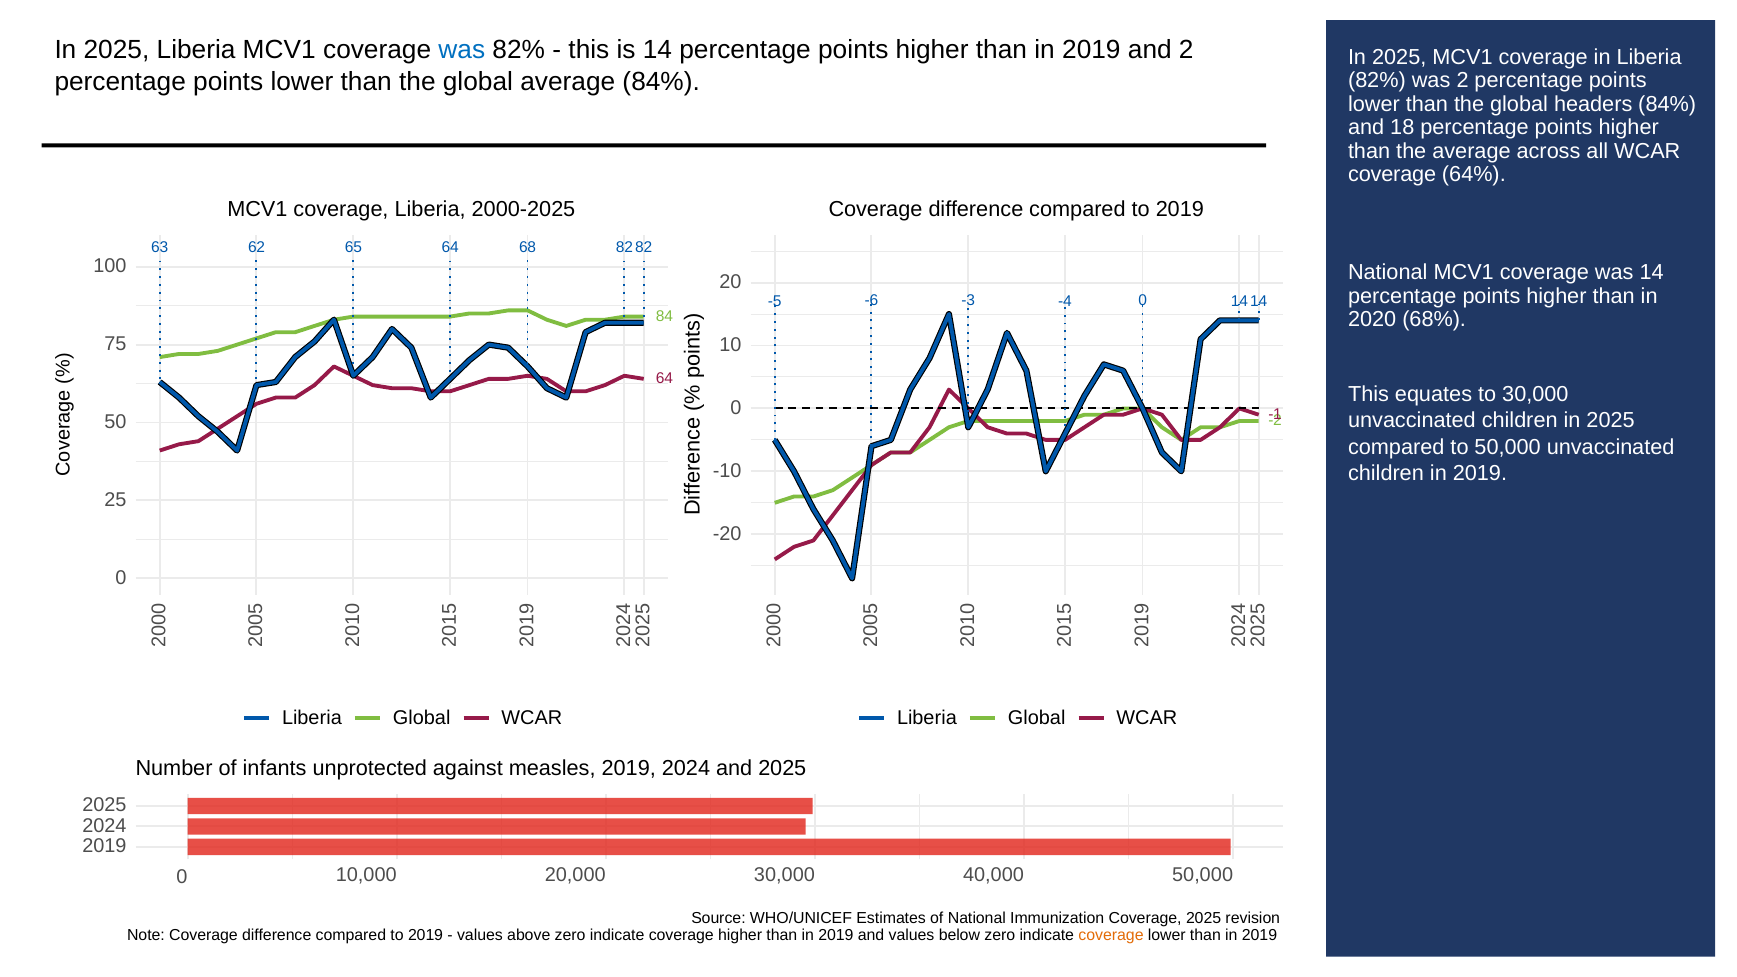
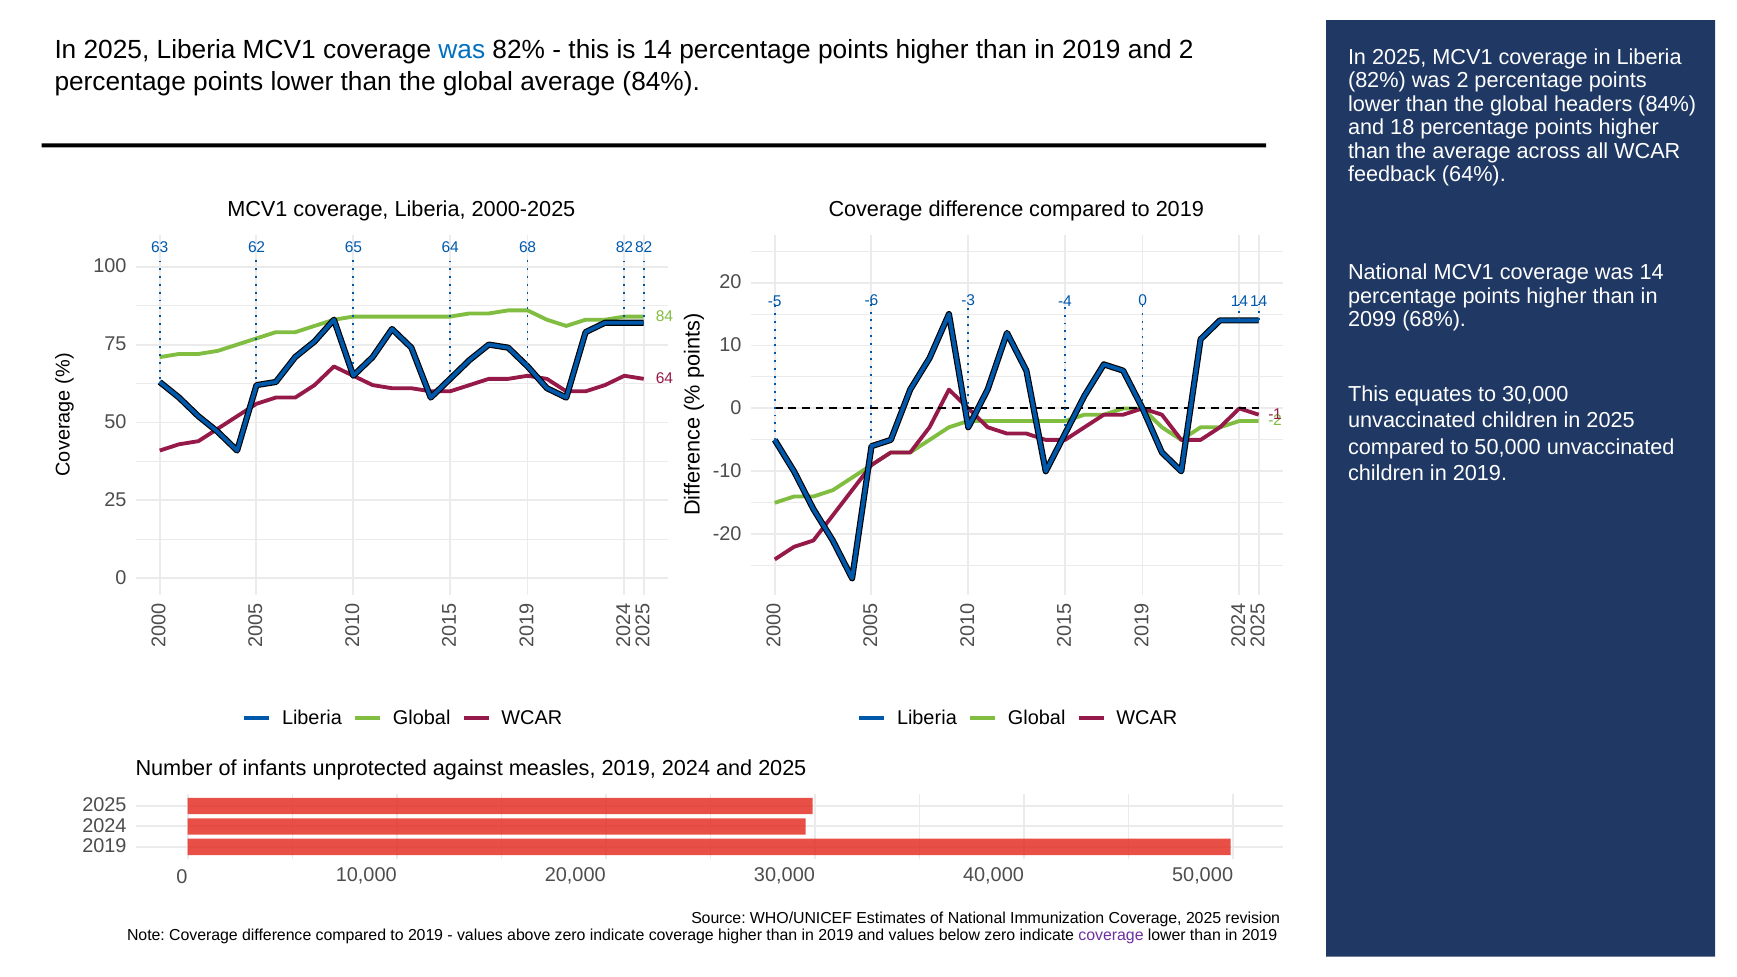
coverage at (1392, 174): coverage -> feedback
2020: 2020 -> 2099
coverage at (1111, 935) colour: orange -> purple
